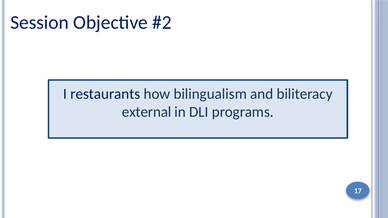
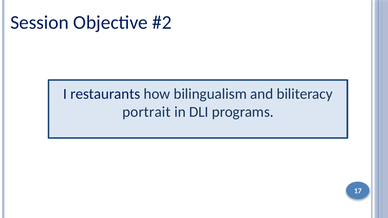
external: external -> portrait
